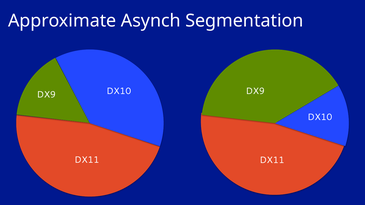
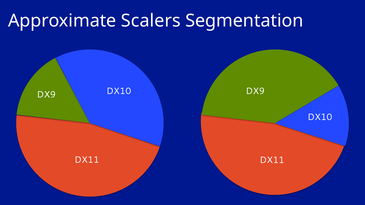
Asynch: Asynch -> Scalers
